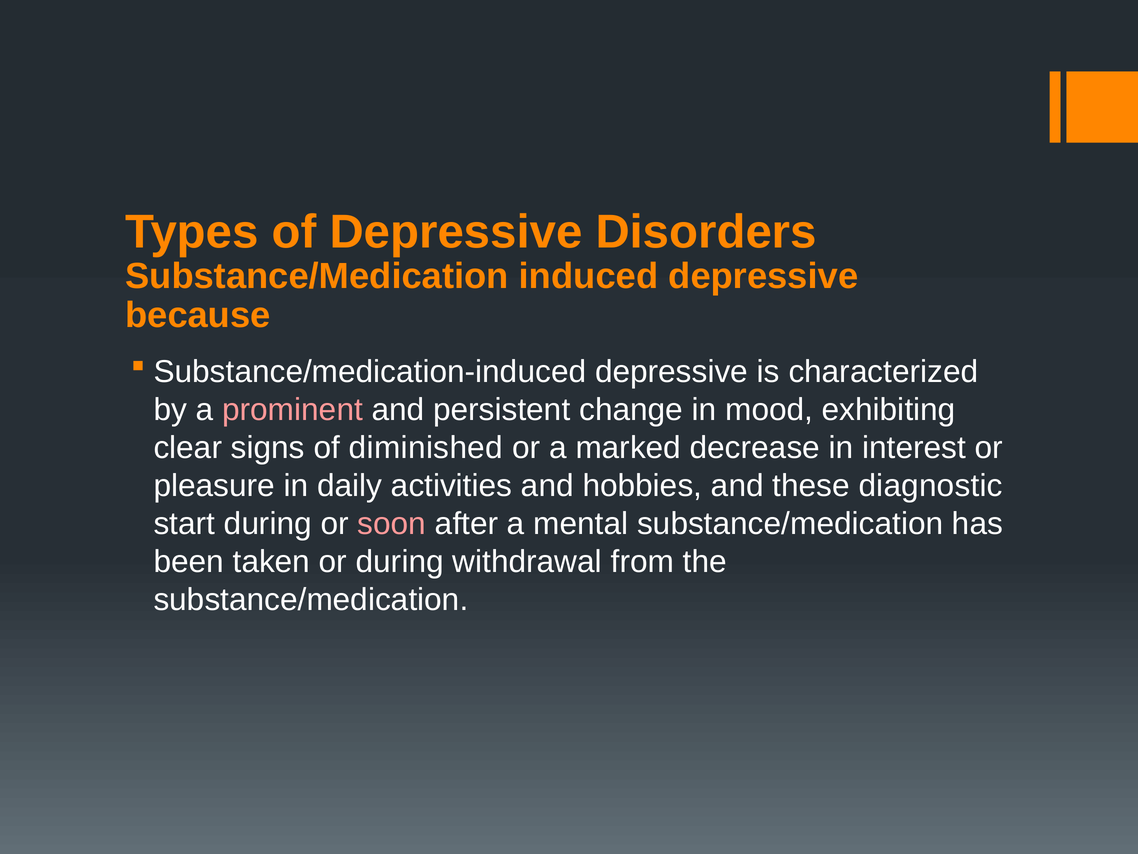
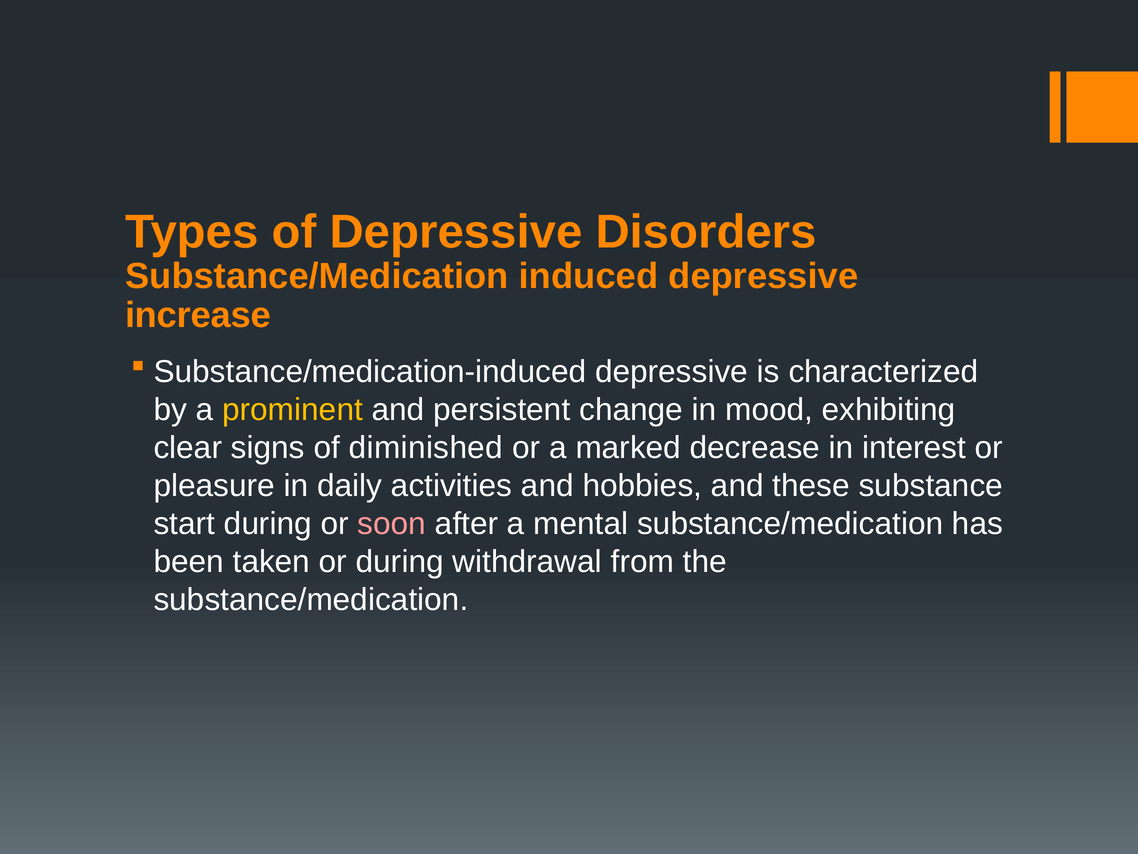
because: because -> increase
prominent colour: pink -> yellow
diagnostic: diagnostic -> substance
